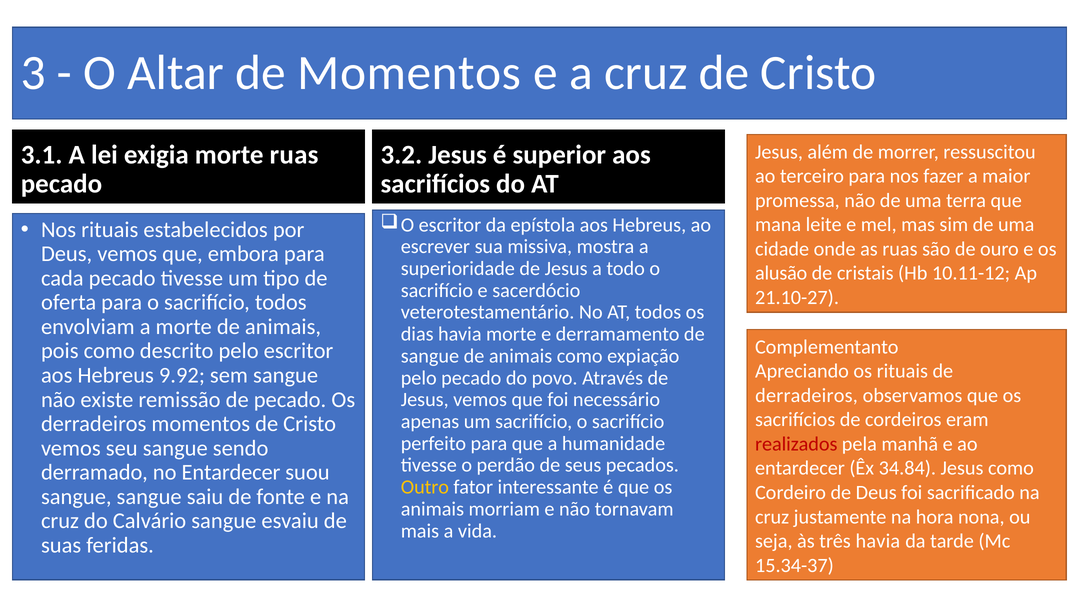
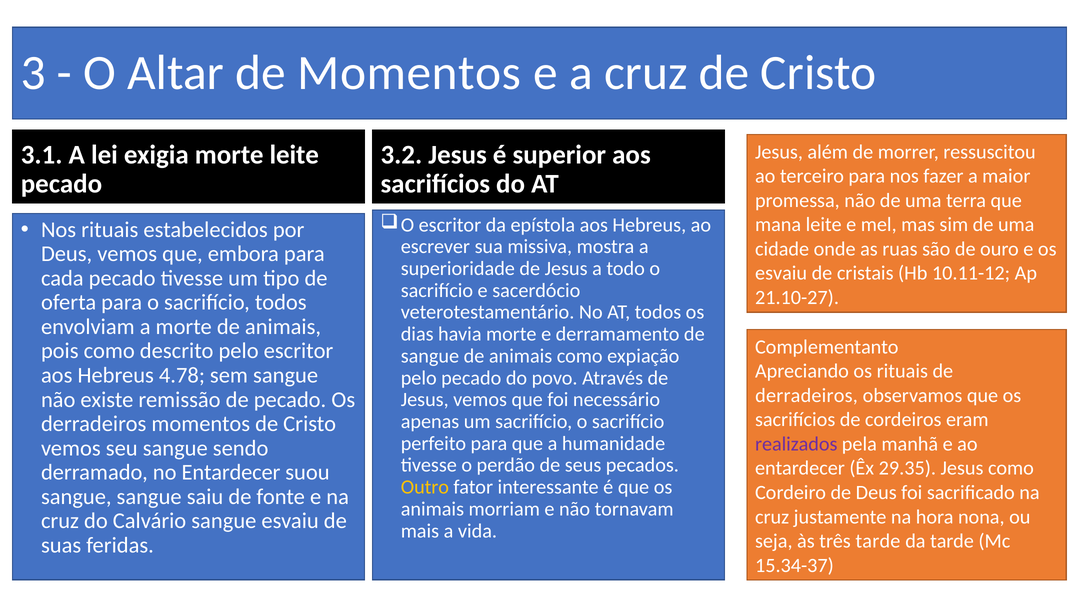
morte ruas: ruas -> leite
alusão at (781, 273): alusão -> esvaiu
9.92: 9.92 -> 4.78
realizados colour: red -> purple
34.84: 34.84 -> 29.35
três havia: havia -> tarde
